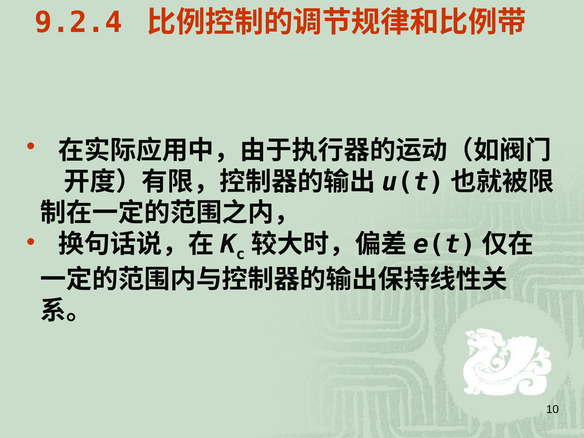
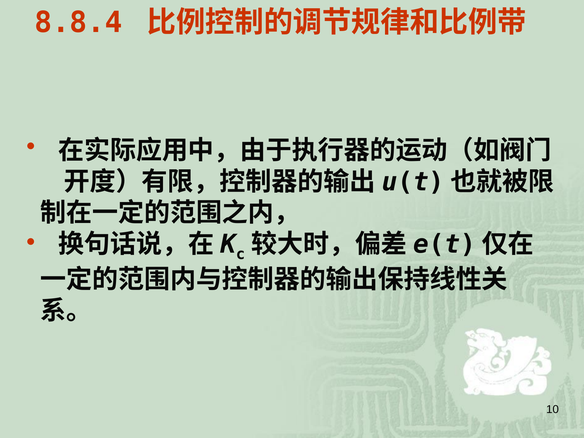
9.2.4: 9.2.4 -> 8.8.4
